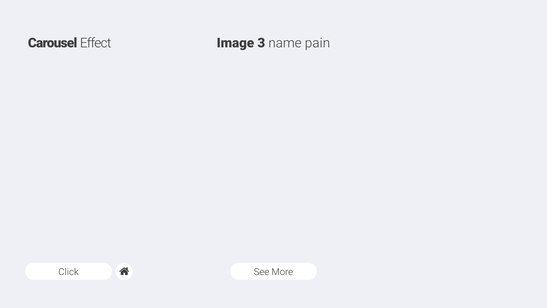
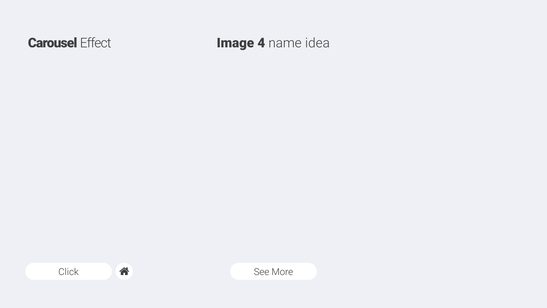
3: 3 -> 4
pain: pain -> idea
